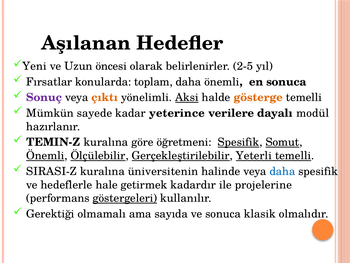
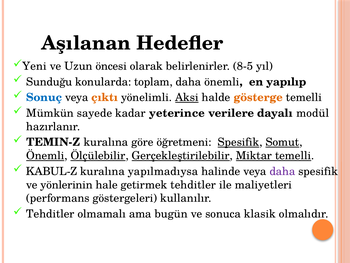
2-5: 2-5 -> 8-5
Fırsatlar: Fırsatlar -> Sunduğu
en sonuca: sonuca -> yapılıp
Sonuç colour: purple -> blue
Yeterli: Yeterli -> Miktar
SIRASI-Z: SIRASI-Z -> KABUL-Z
üniversitenin: üniversitenin -> yapılmadıysa
daha at (282, 171) colour: blue -> purple
hedeflerle: hedeflerle -> yönlerinin
getirmek kadardır: kadardır -> tehditler
projelerine: projelerine -> maliyetleri
göstergeleri underline: present -> none
Gerektiği at (50, 214): Gerektiği -> Tehditler
sayıda: sayıda -> bugün
